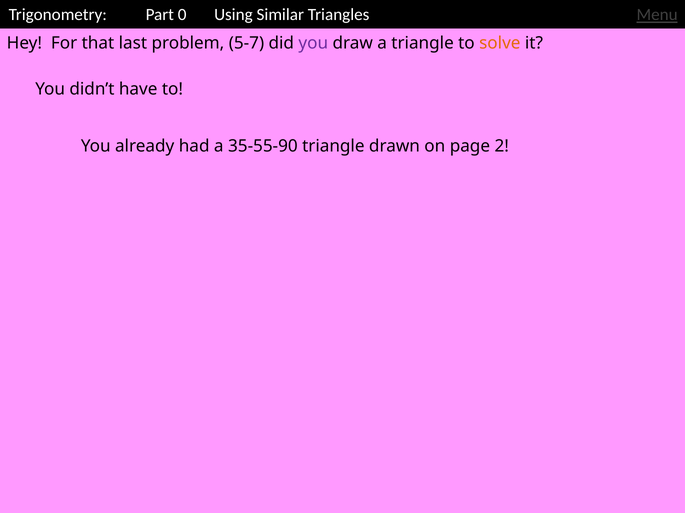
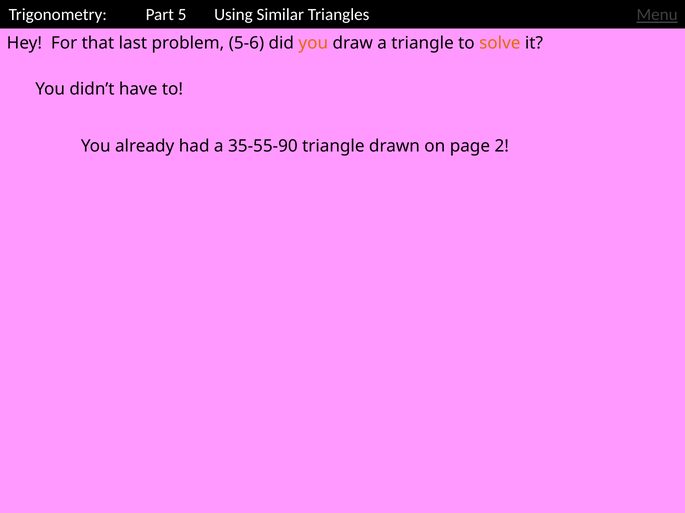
0: 0 -> 5
5-7: 5-7 -> 5-6
you at (313, 43) colour: purple -> orange
